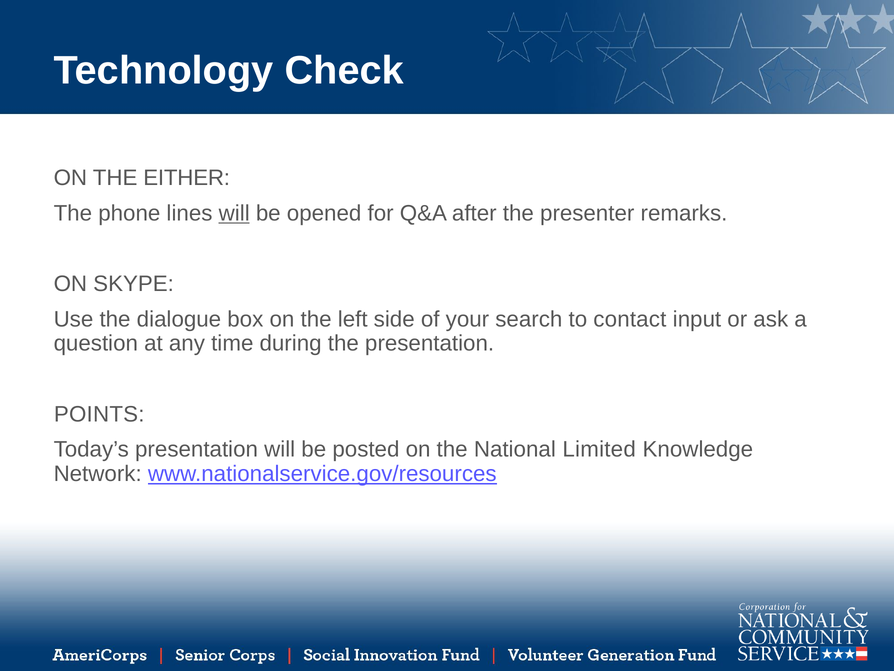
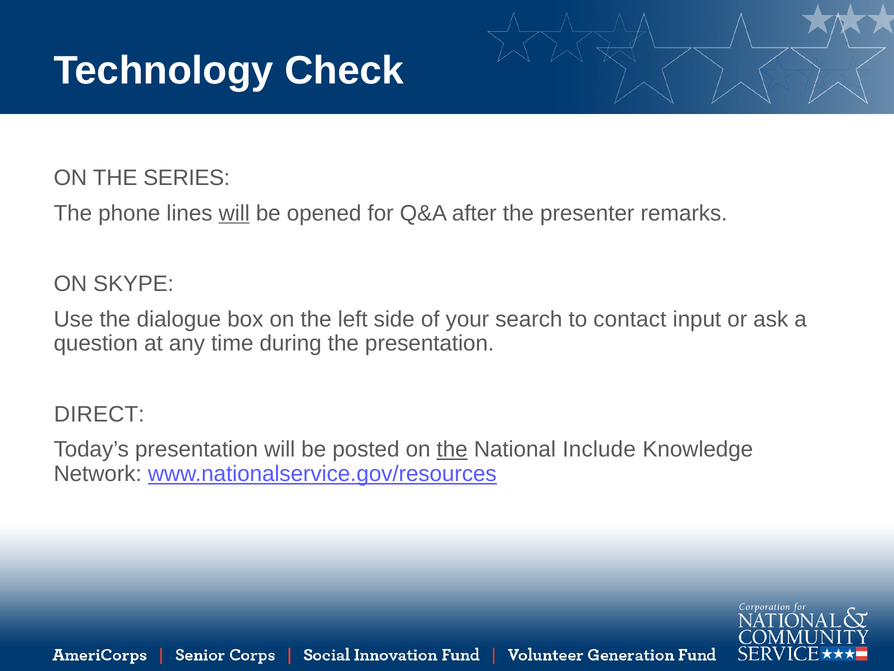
EITHER: EITHER -> SERIES
POINTS: POINTS -> DIRECT
the at (452, 449) underline: none -> present
Limited: Limited -> Include
